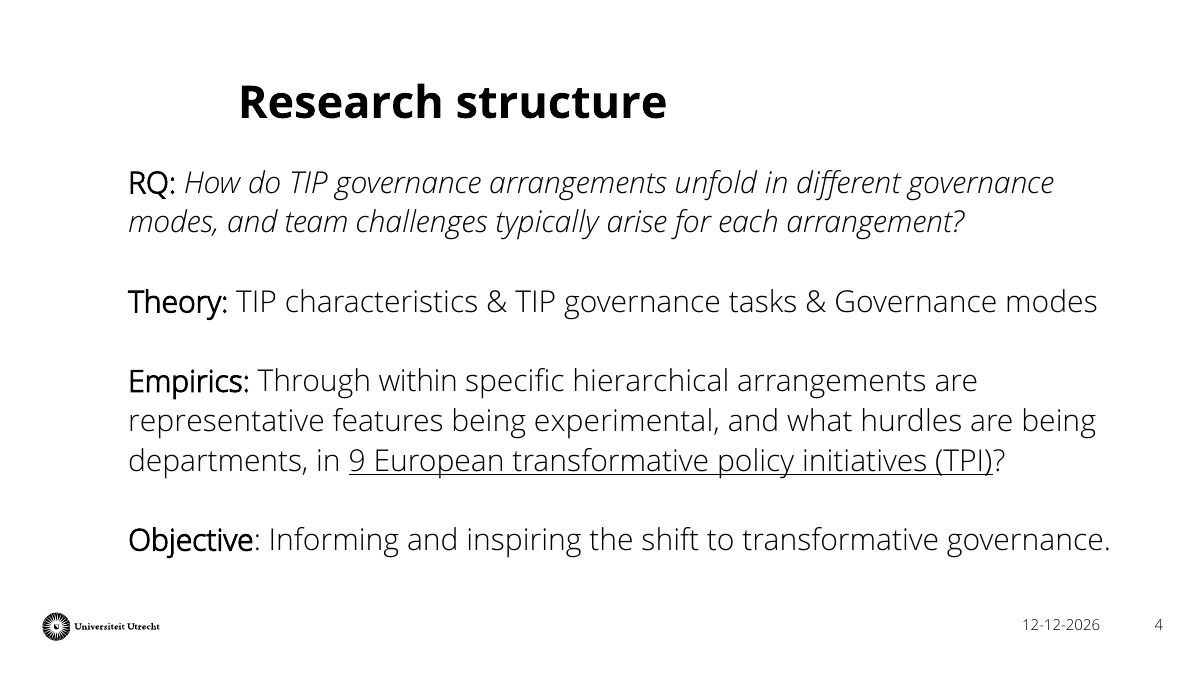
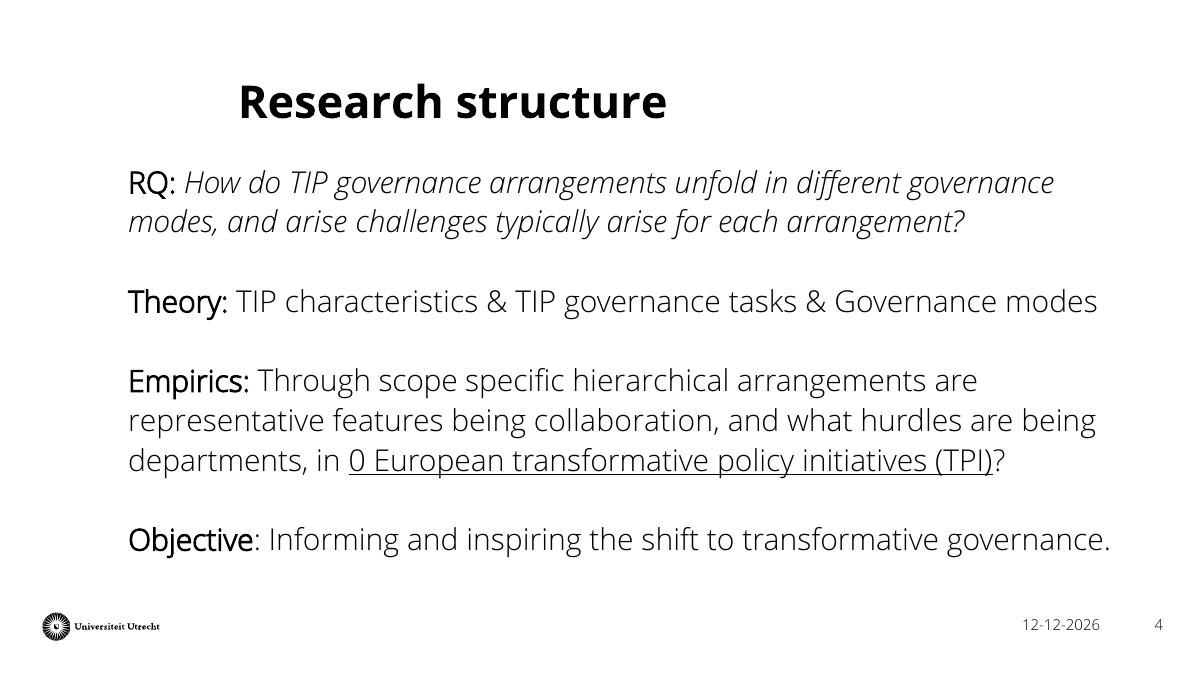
and team: team -> arise
within: within -> scope
experimental: experimental -> collaboration
9: 9 -> 0
